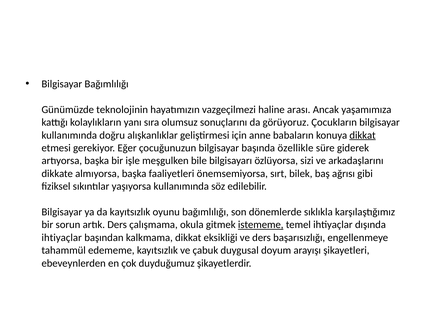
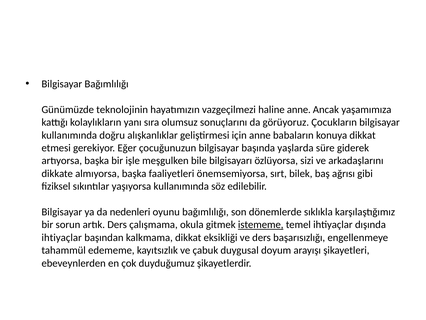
haline arası: arası -> anne
dikkat at (363, 135) underline: present -> none
özellikle: özellikle -> yaşlarda
da kayıtsızlık: kayıtsızlık -> nedenleri
